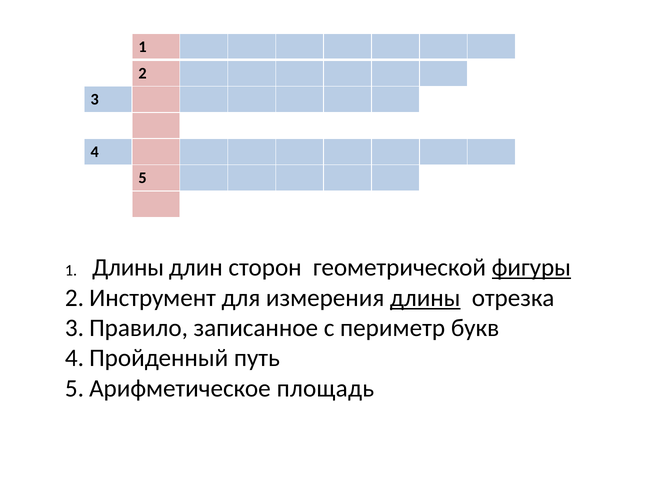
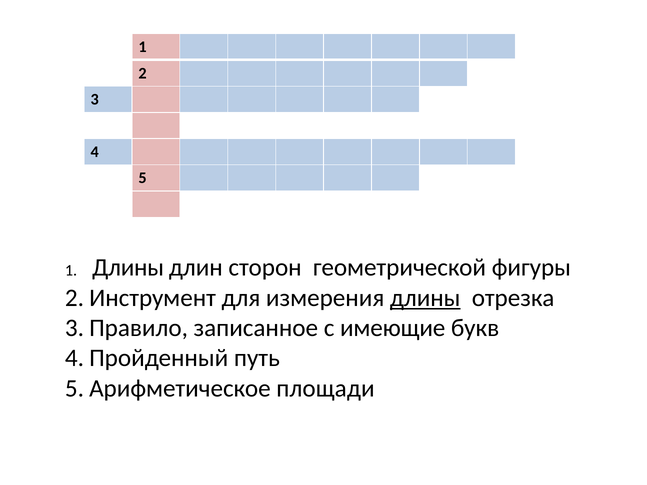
фигуры underline: present -> none
периметр: периметр -> имеющие
площадь: площадь -> площади
